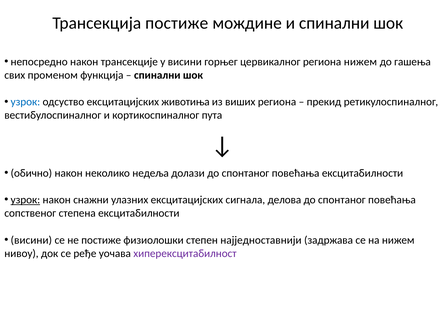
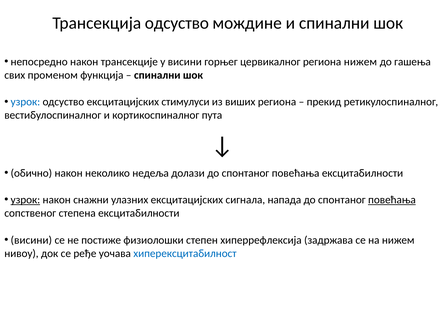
Трансекција постиже: постиже -> одсуство
животиња: животиња -> стимулуси
делова: делова -> напада
повећања at (392, 200) underline: none -> present
најједноставнији: најједноставнији -> хиперрефлексија
хиперексцитабилност colour: purple -> blue
